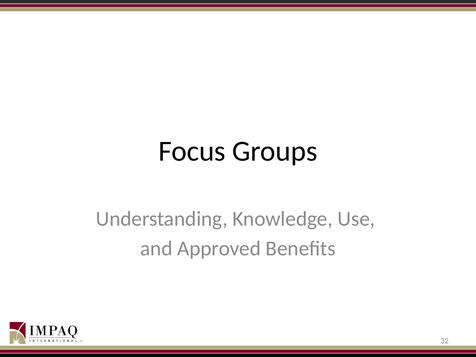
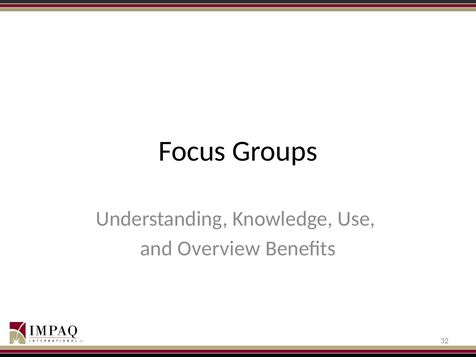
Approved: Approved -> Overview
